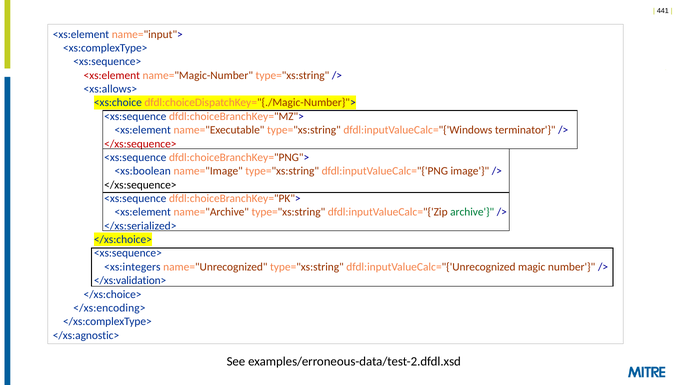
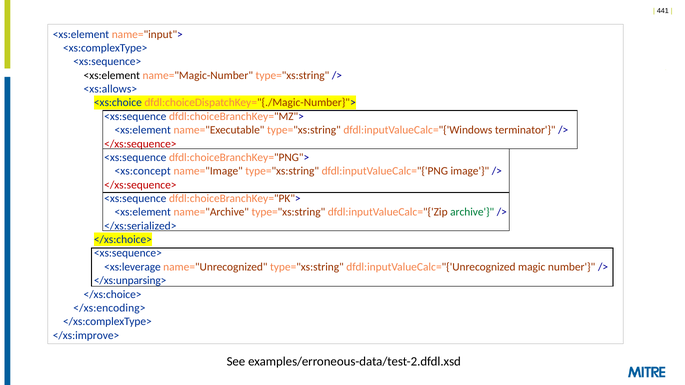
<xs:element at (112, 75) colour: red -> black
<xs:boolean: <xs:boolean -> <xs:concept
</xs:sequence> at (140, 185) colour: black -> red
<xs:integers: <xs:integers -> <xs:leverage
</xs:validation>: </xs:validation> -> </xs:unparsing>
</xs:agnostic>: </xs:agnostic> -> </xs:improve>
